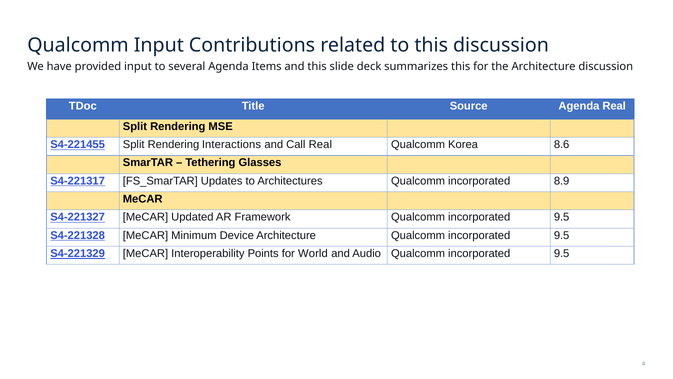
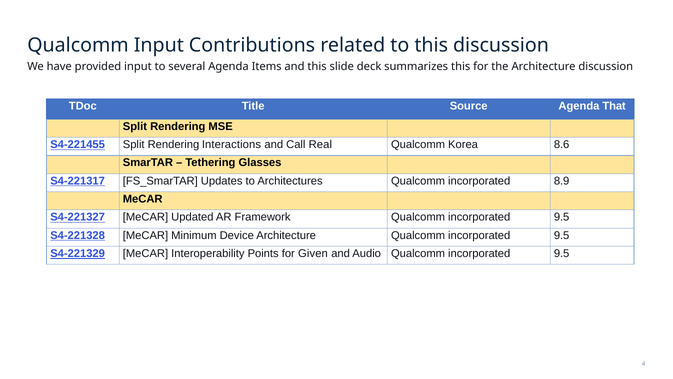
Agenda Real: Real -> That
World: World -> Given
